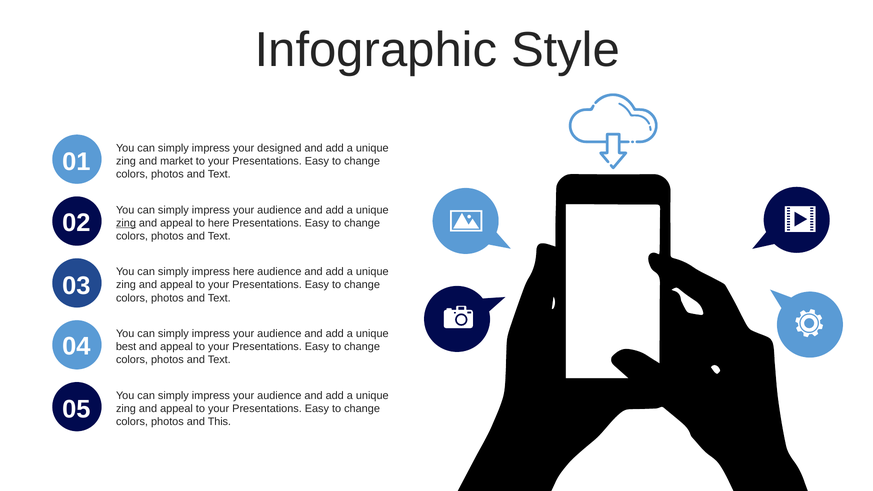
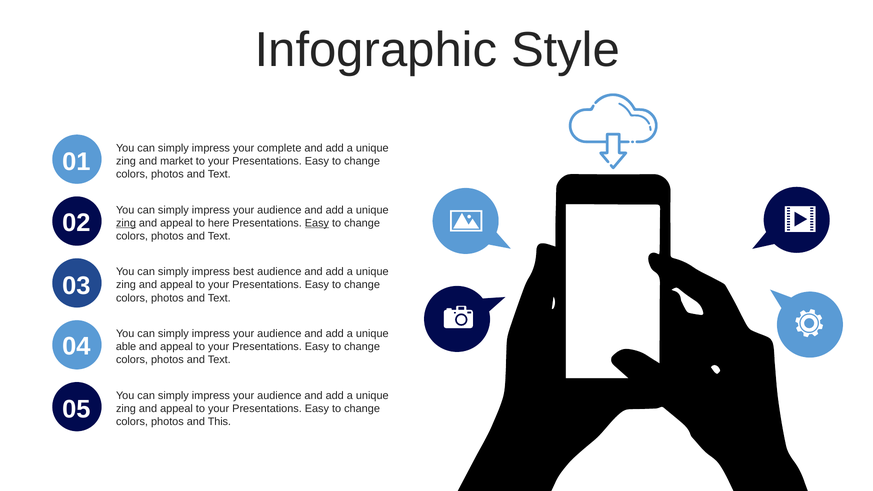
designed: designed -> complete
Easy at (317, 223) underline: none -> present
impress here: here -> best
best: best -> able
